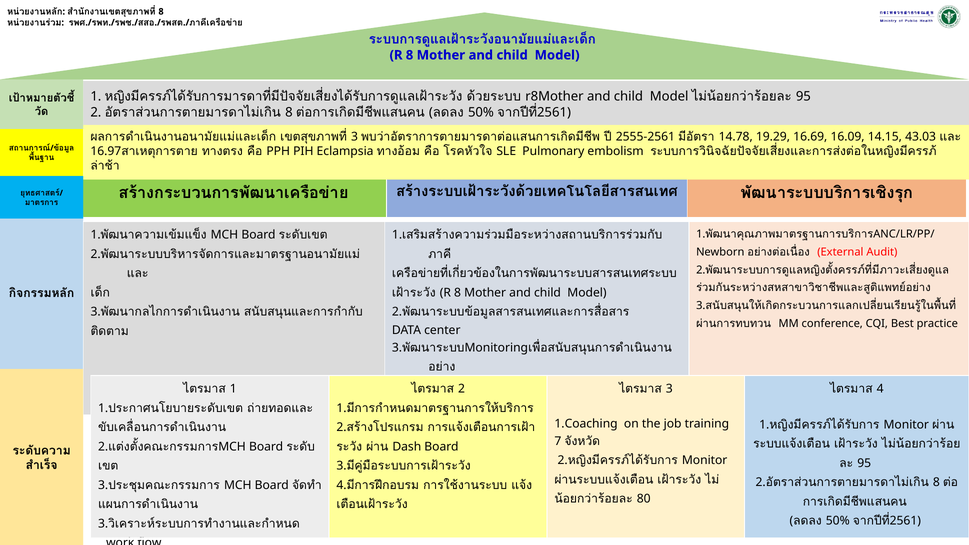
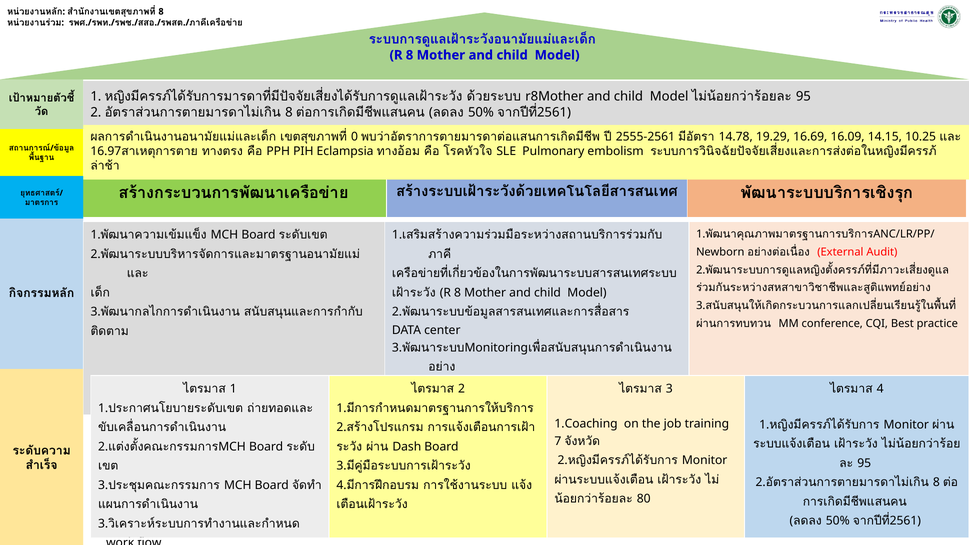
3 at (355, 137): 3 -> 0
43.03: 43.03 -> 10.25
